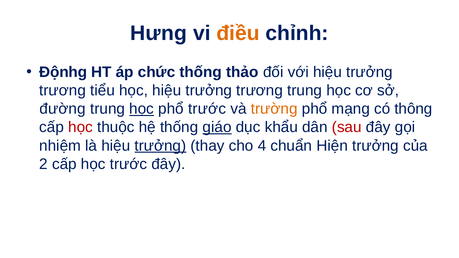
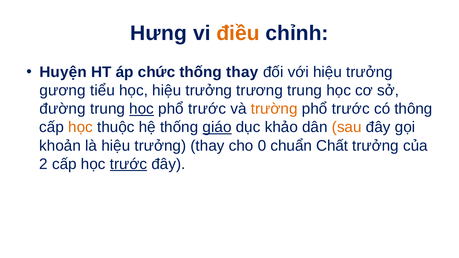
Độnhg: Độnhg -> Huyện
thống thảo: thảo -> thay
trương at (63, 91): trương -> gương
mạng at (351, 109): mạng -> trước
học at (81, 127) colour: red -> orange
khẩu: khẩu -> khảo
sau colour: red -> orange
nhiệm: nhiệm -> khoản
trưởng at (160, 146) underline: present -> none
4: 4 -> 0
Hiện: Hiện -> Chất
trước at (129, 164) underline: none -> present
